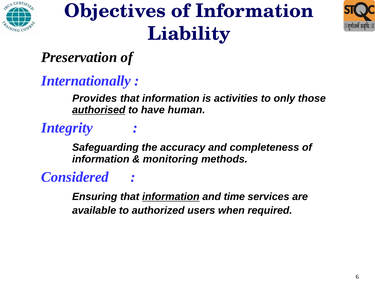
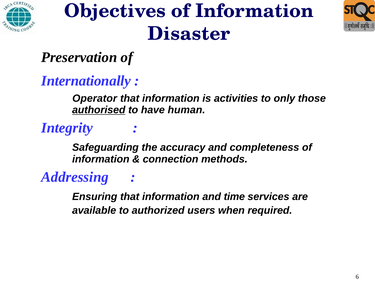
Liability: Liability -> Disaster
Provides: Provides -> Operator
monitoring: monitoring -> connection
Considered: Considered -> Addressing
information at (171, 196) underline: present -> none
